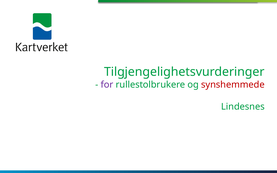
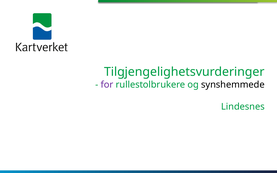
synshemmede colour: red -> black
